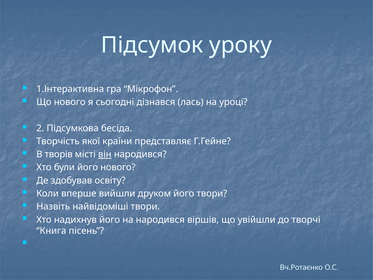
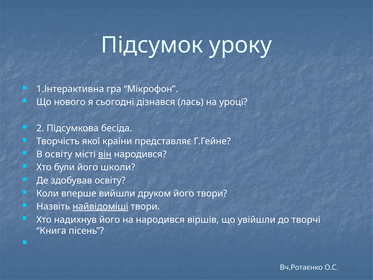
В творів: творів -> освіту
його нового: нового -> школи
найвідоміші underline: none -> present
